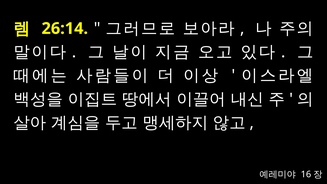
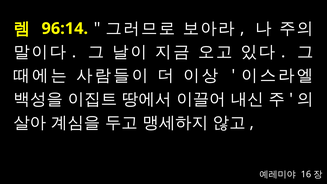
26:14: 26:14 -> 96:14
